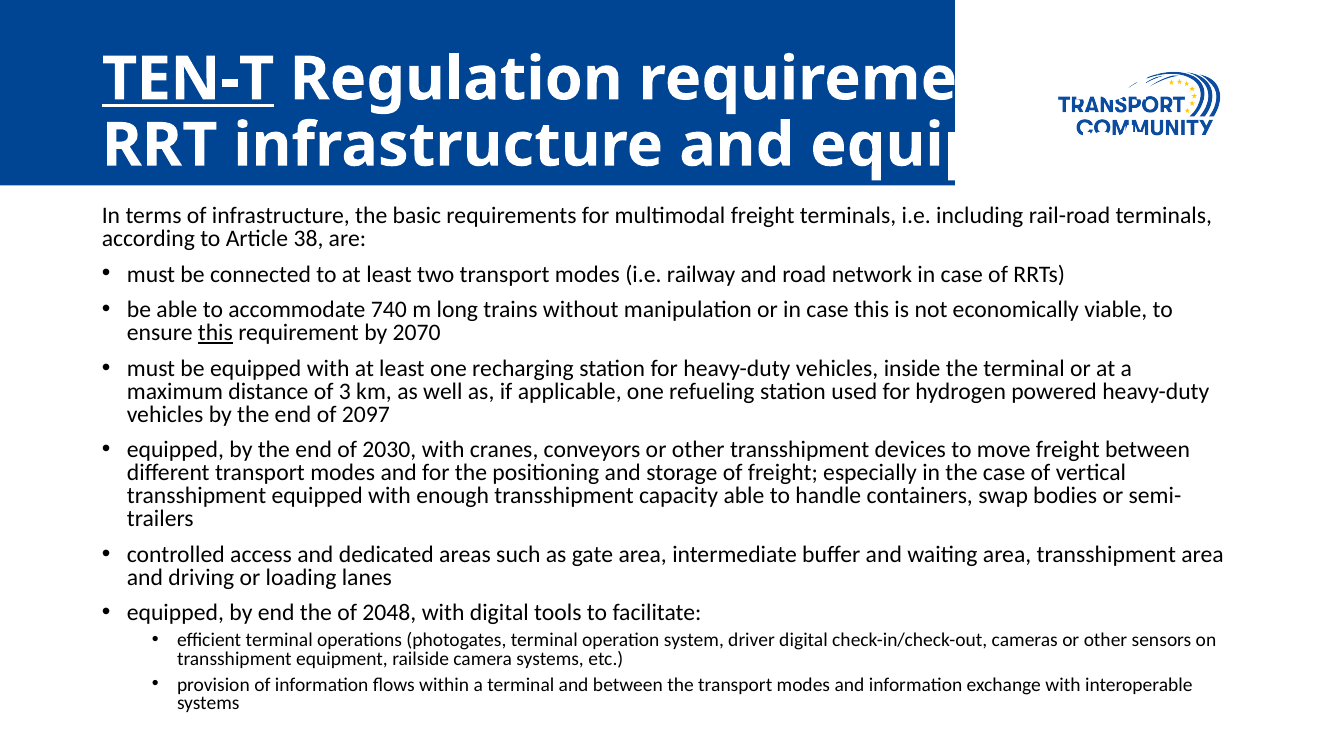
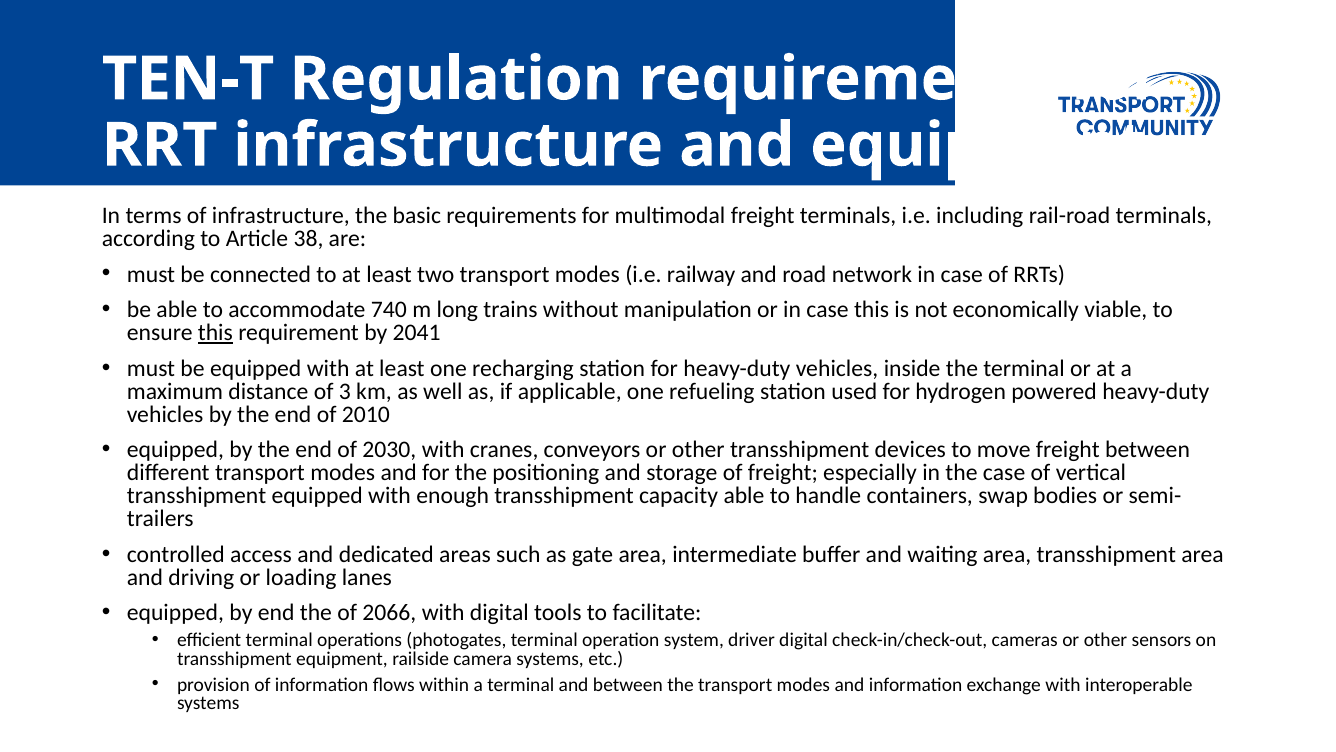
TEN-T underline: present -> none
2070: 2070 -> 2041
2097: 2097 -> 2010
2048: 2048 -> 2066
